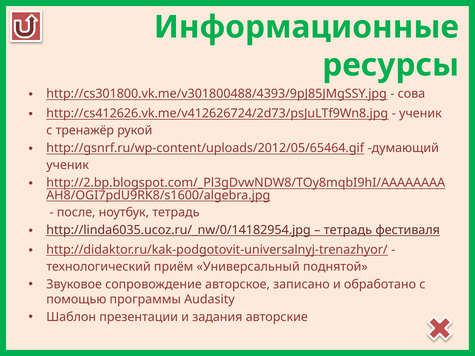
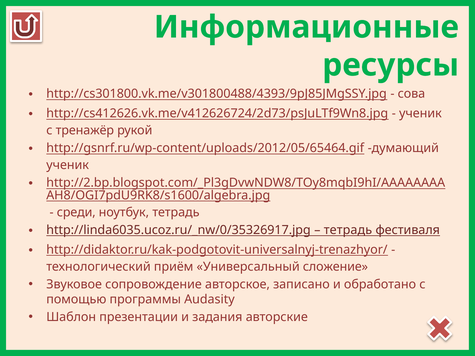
после: после -> среди
http://linda6035.ucoz.ru/_nw/0/14182954.jpg: http://linda6035.ucoz.ru/_nw/0/14182954.jpg -> http://linda6035.ucoz.ru/_nw/0/35326917.jpg
поднятой: поднятой -> сложение
